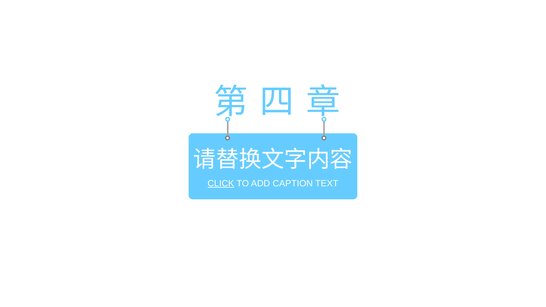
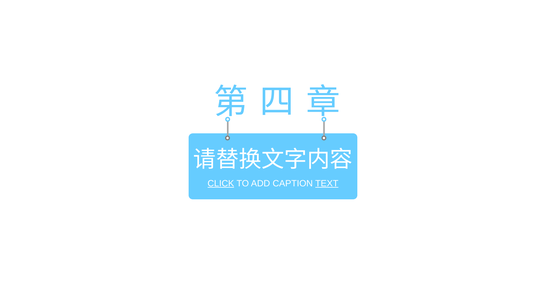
TEXT underline: none -> present
